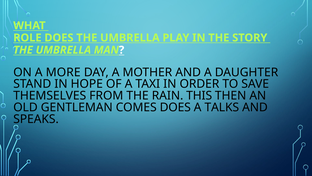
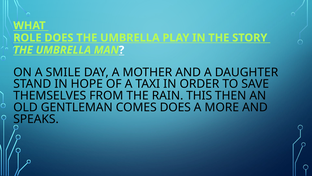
MORE: MORE -> SMILE
TALKS: TALKS -> MORE
